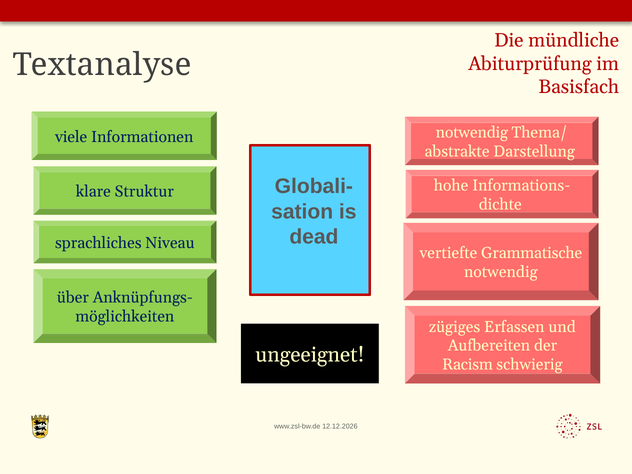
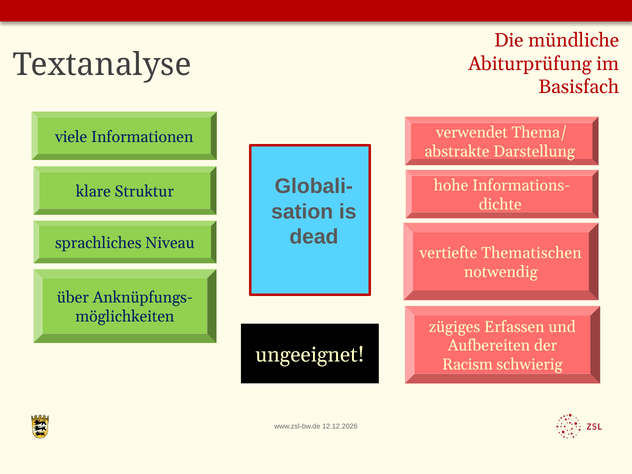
notwendig at (472, 133): notwendig -> verwendet
Grammatische: Grammatische -> Thematischen
